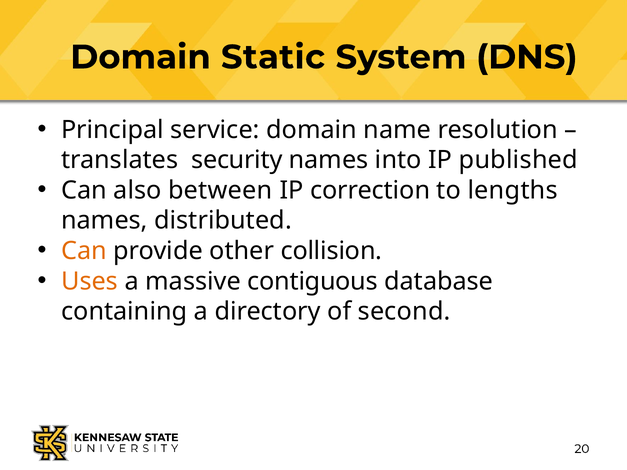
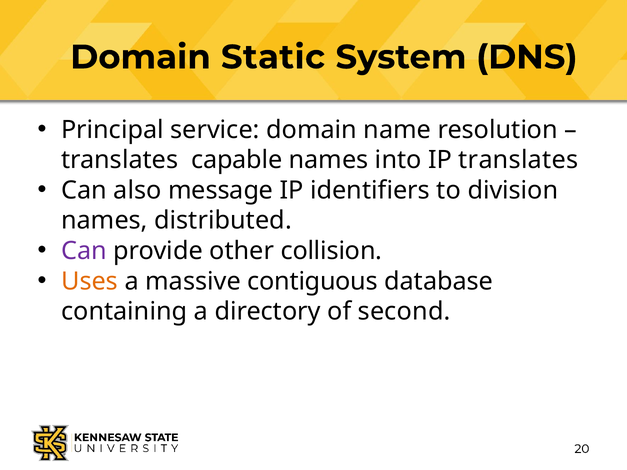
security: security -> capable
IP published: published -> translates
between: between -> message
correction: correction -> identifiers
lengths: lengths -> division
Can at (84, 251) colour: orange -> purple
